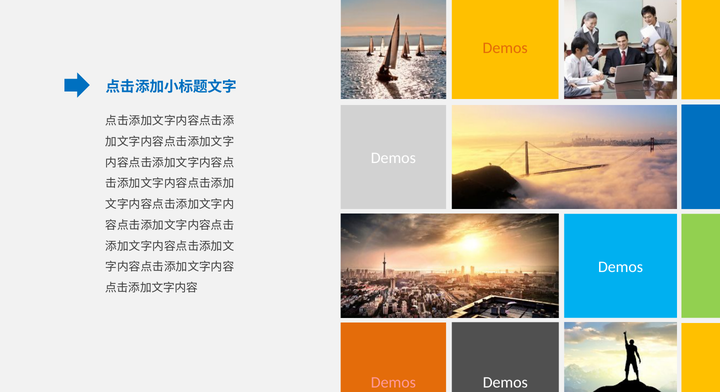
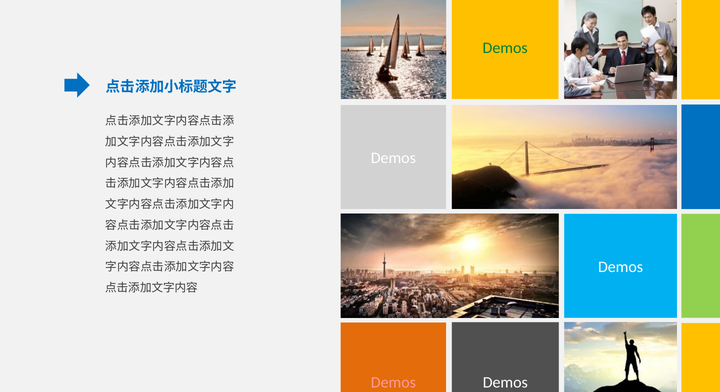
Demos at (505, 48) colour: orange -> green
